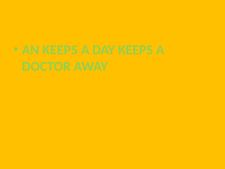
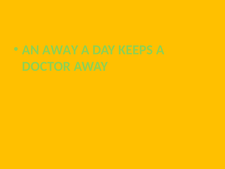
AN KEEPS: KEEPS -> AWAY
